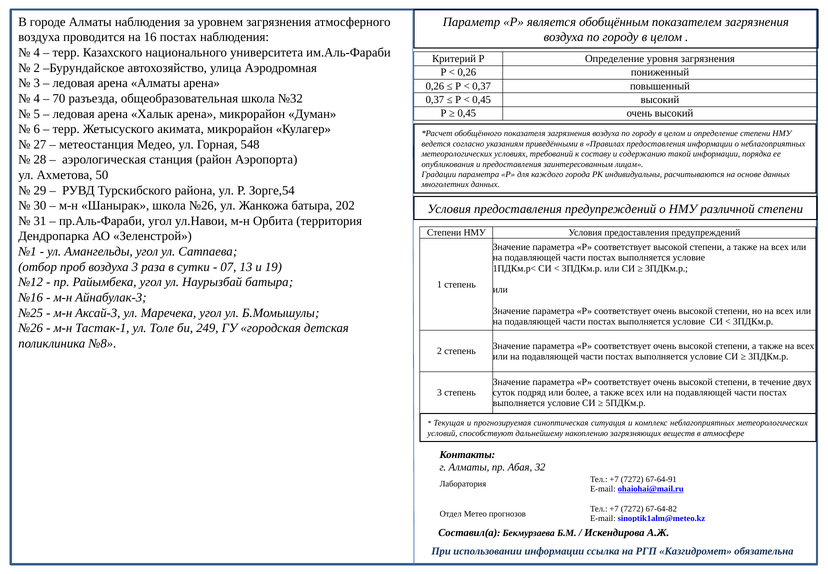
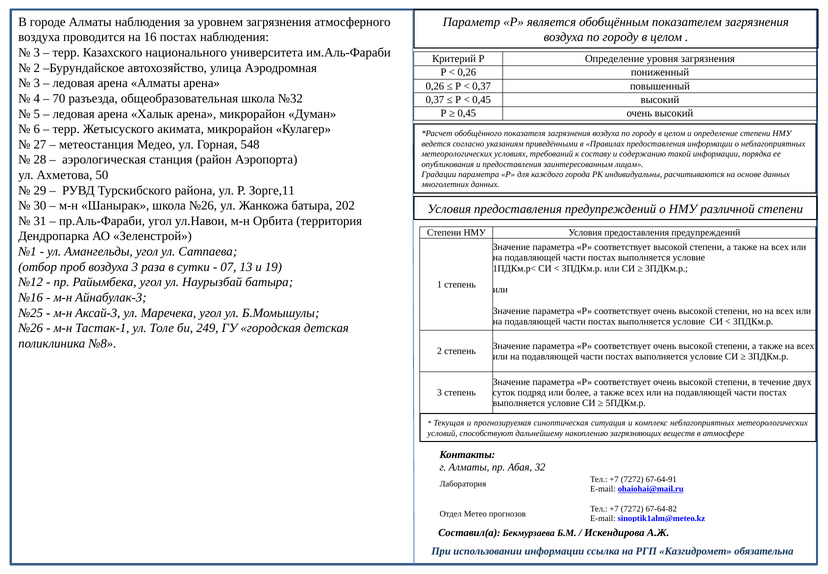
4 at (37, 53): 4 -> 3
Зорге,54: Зорге,54 -> Зорге,11
